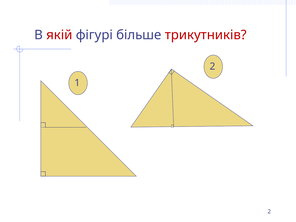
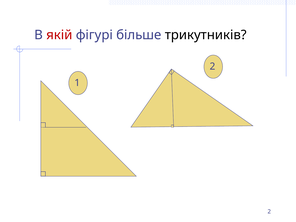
трикутників colour: red -> black
